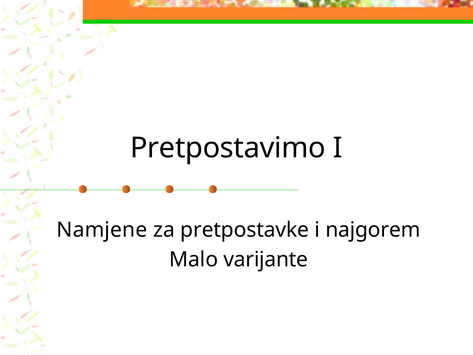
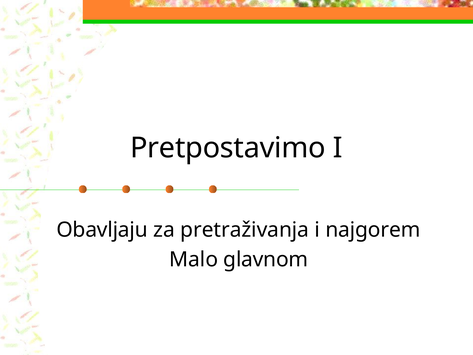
Namjene: Namjene -> Obavljaju
pretpostavke: pretpostavke -> pretraživanja
varijante: varijante -> glavnom
